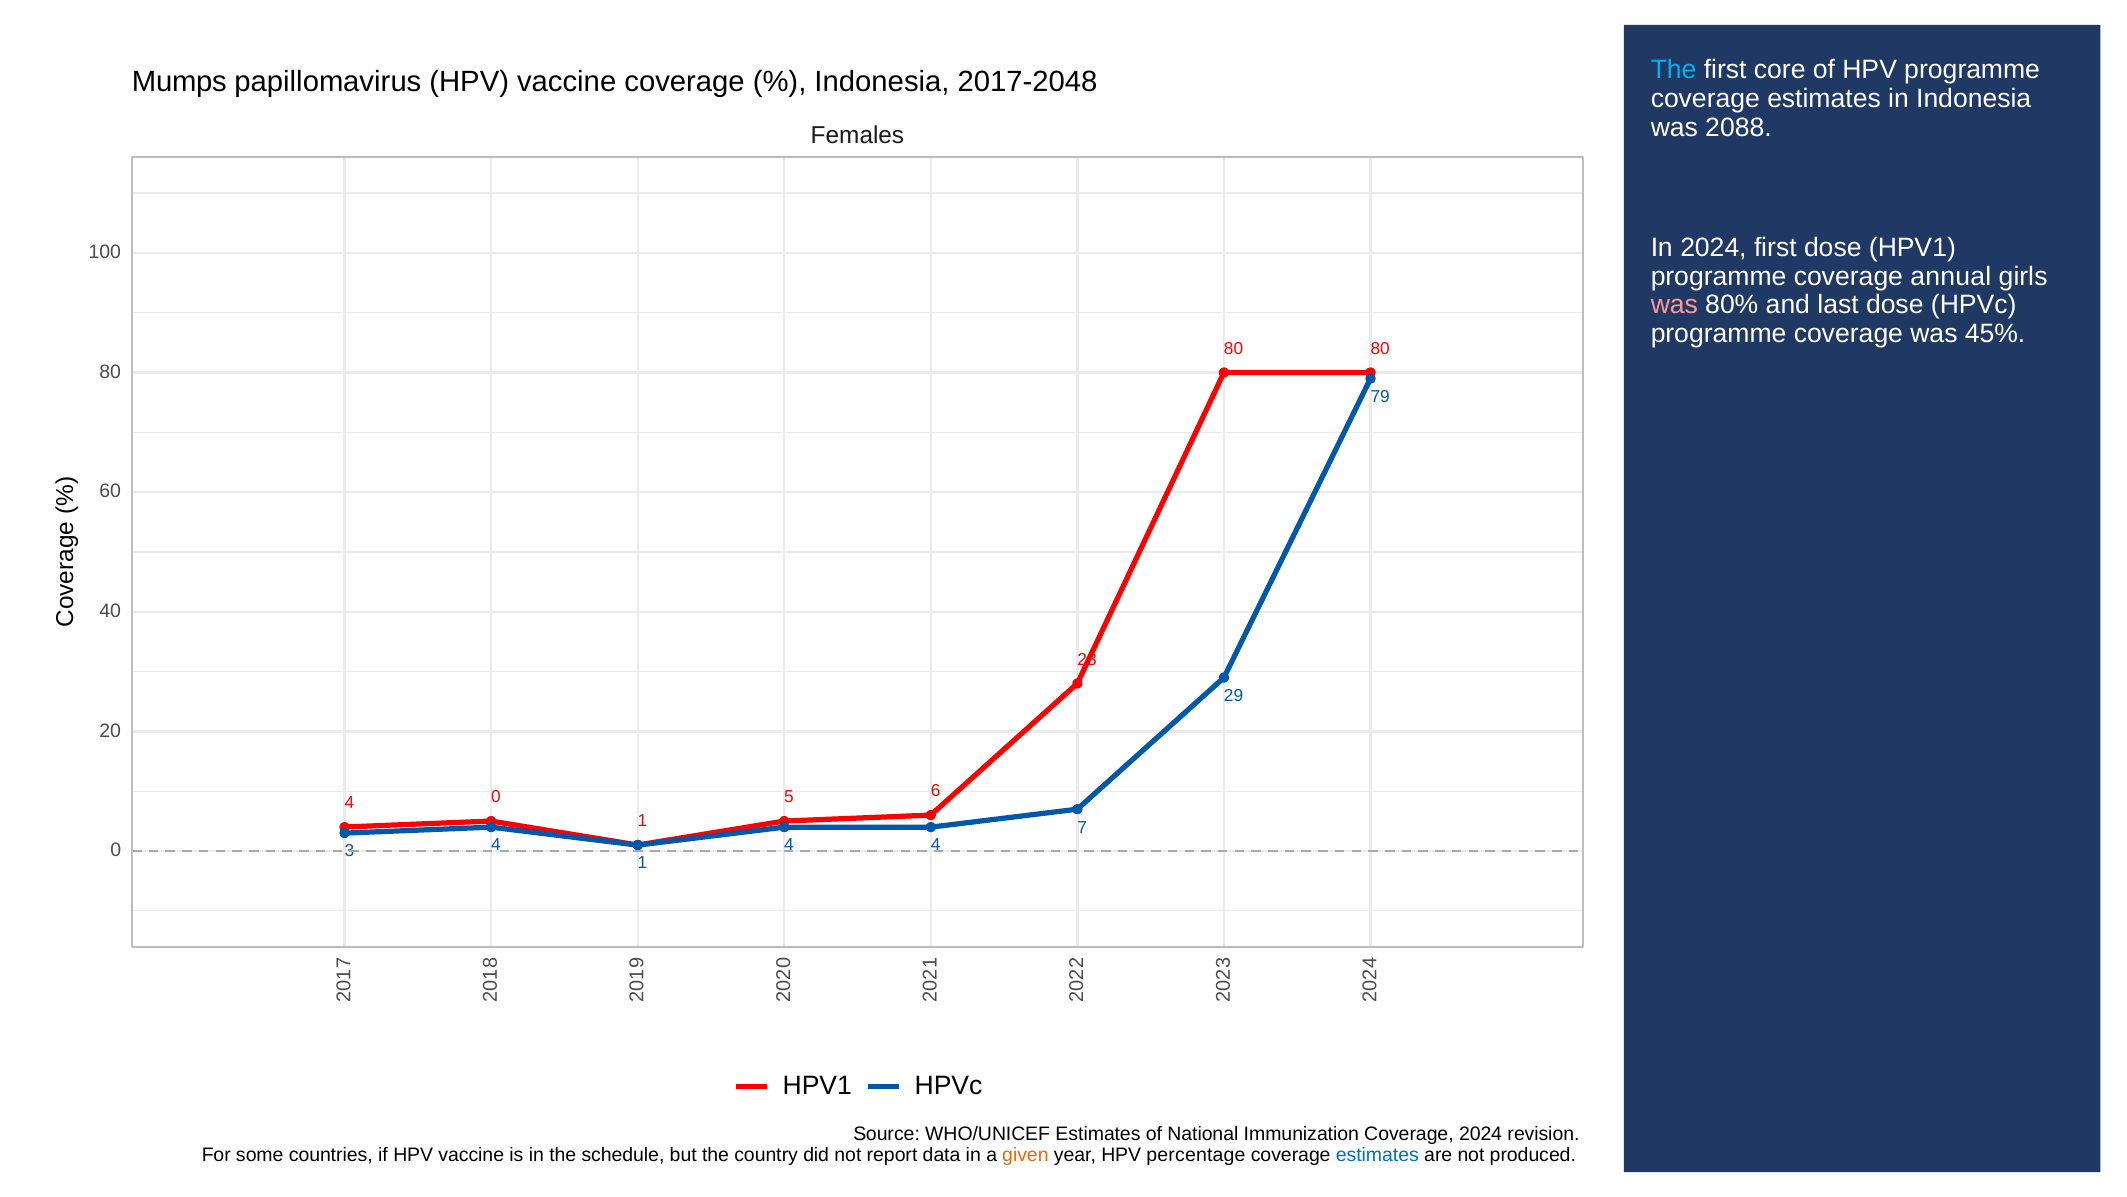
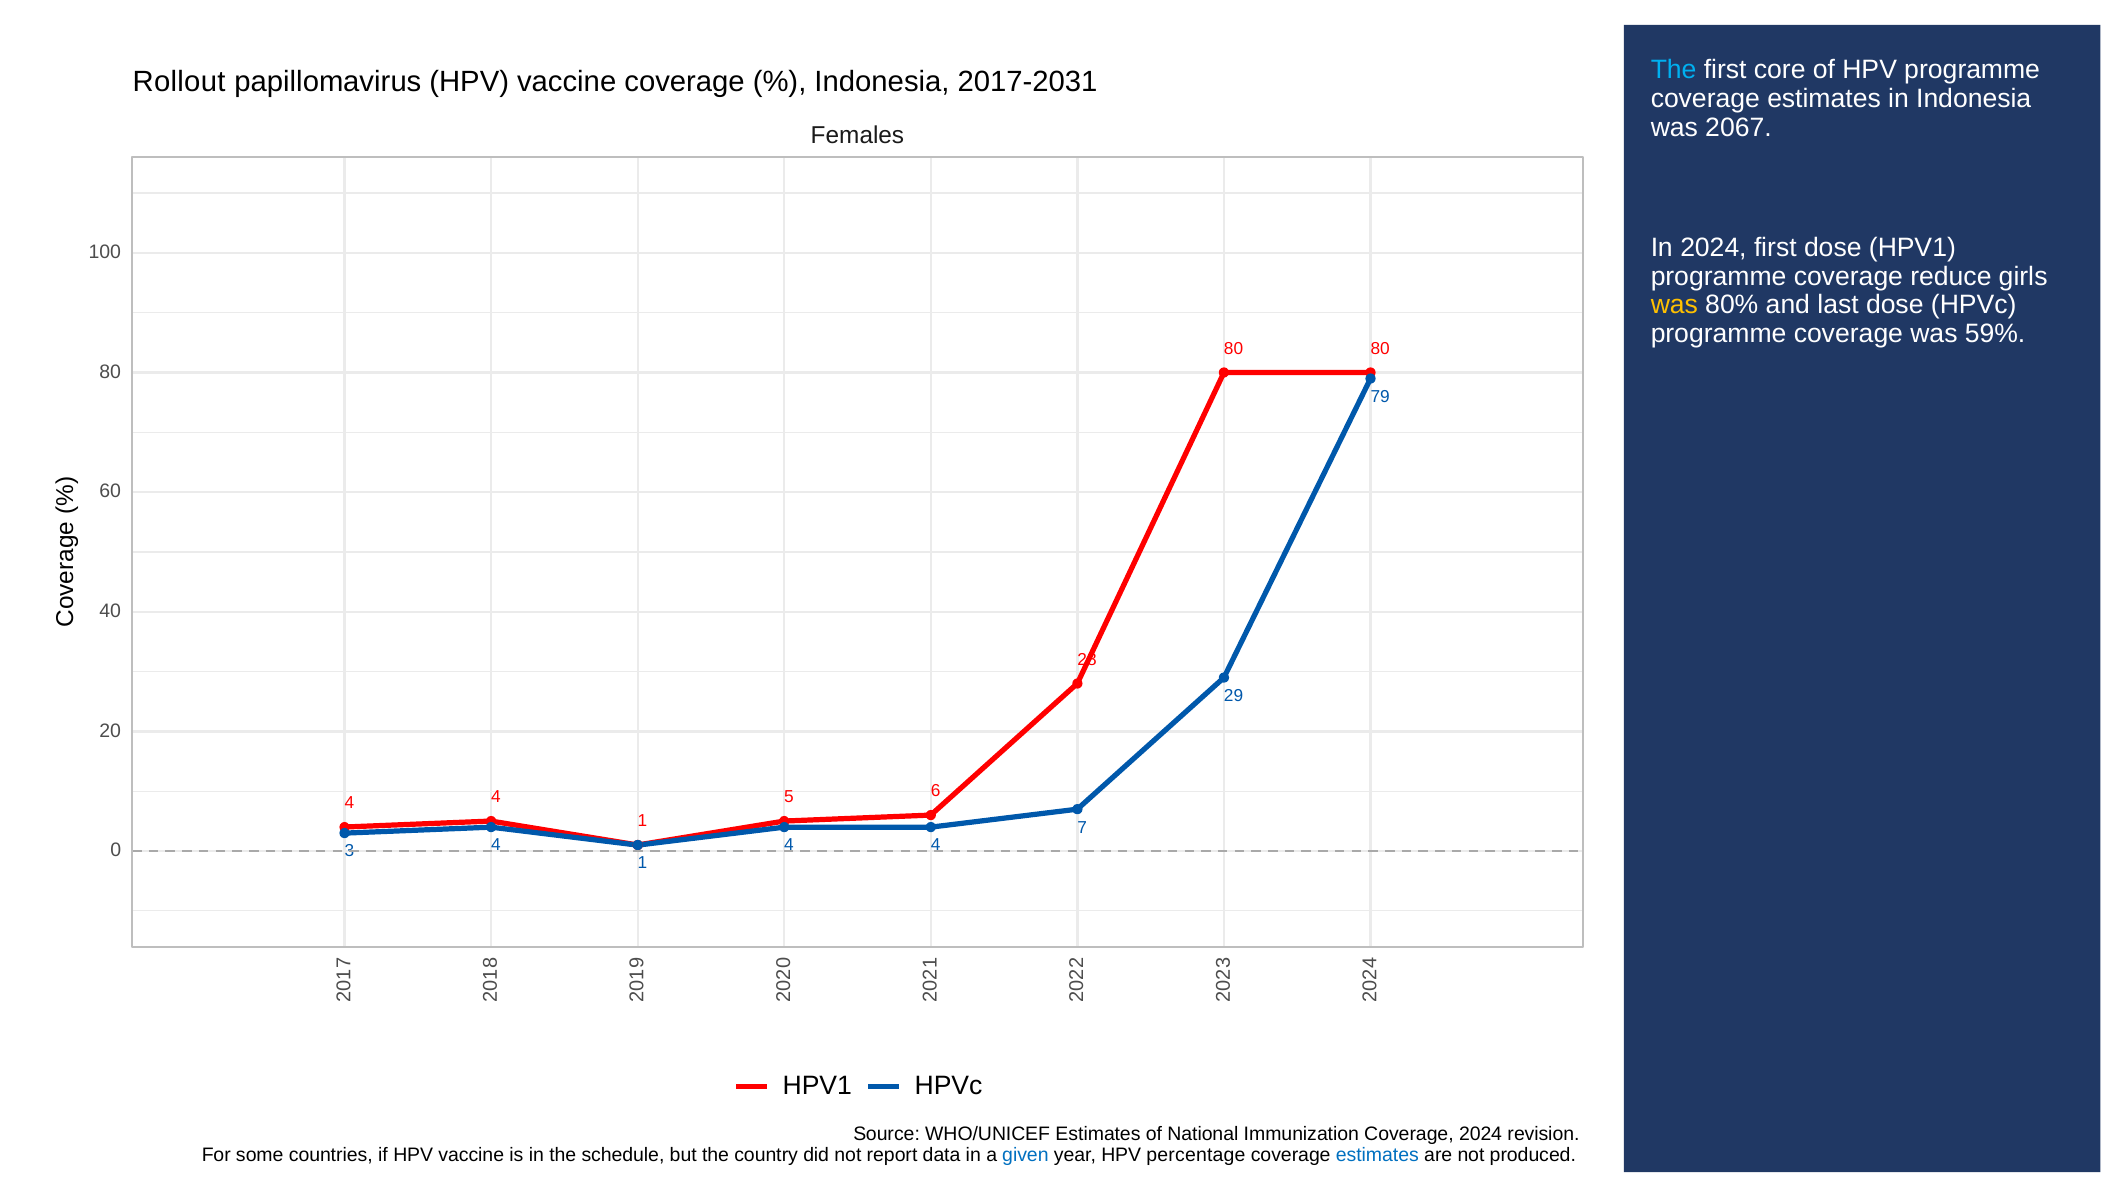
Mumps: Mumps -> Rollout
2017-2048: 2017-2048 -> 2017-2031
2088: 2088 -> 2067
annual: annual -> reduce
was at (1674, 305) colour: pink -> yellow
45%: 45% -> 59%
0 at (496, 797): 0 -> 4
given colour: orange -> blue
